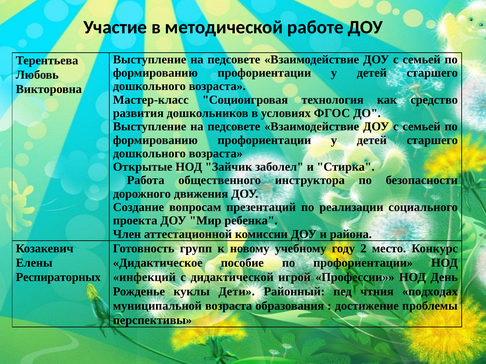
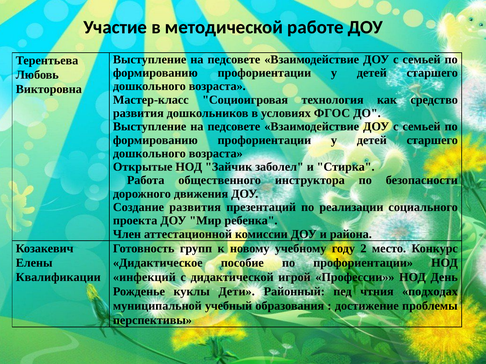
Создание вопросам: вопросам -> развития
Респираторных: Респираторных -> Квалификации
муниципальной возраста: возраста -> учебный
